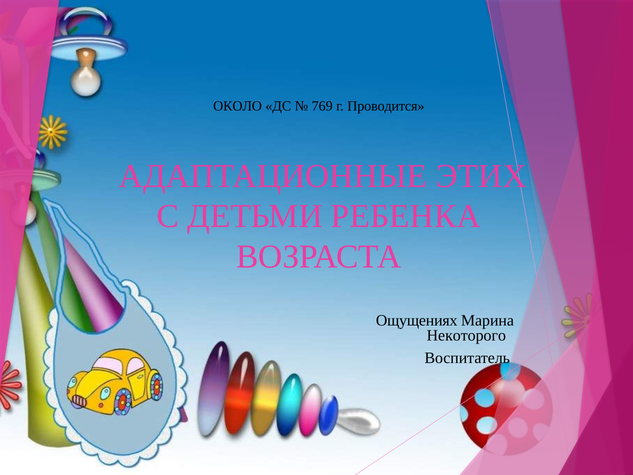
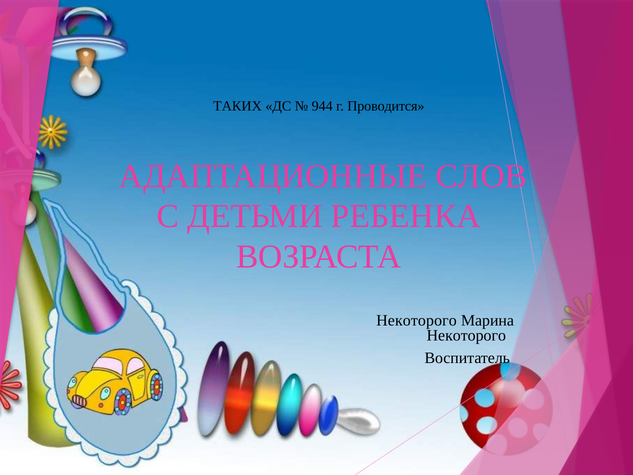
ОКОЛО: ОКОЛО -> ТАКИХ
769: 769 -> 944
ЭТИХ: ЭТИХ -> СЛОВ
Ощущениях at (417, 320): Ощущениях -> Некоторого
